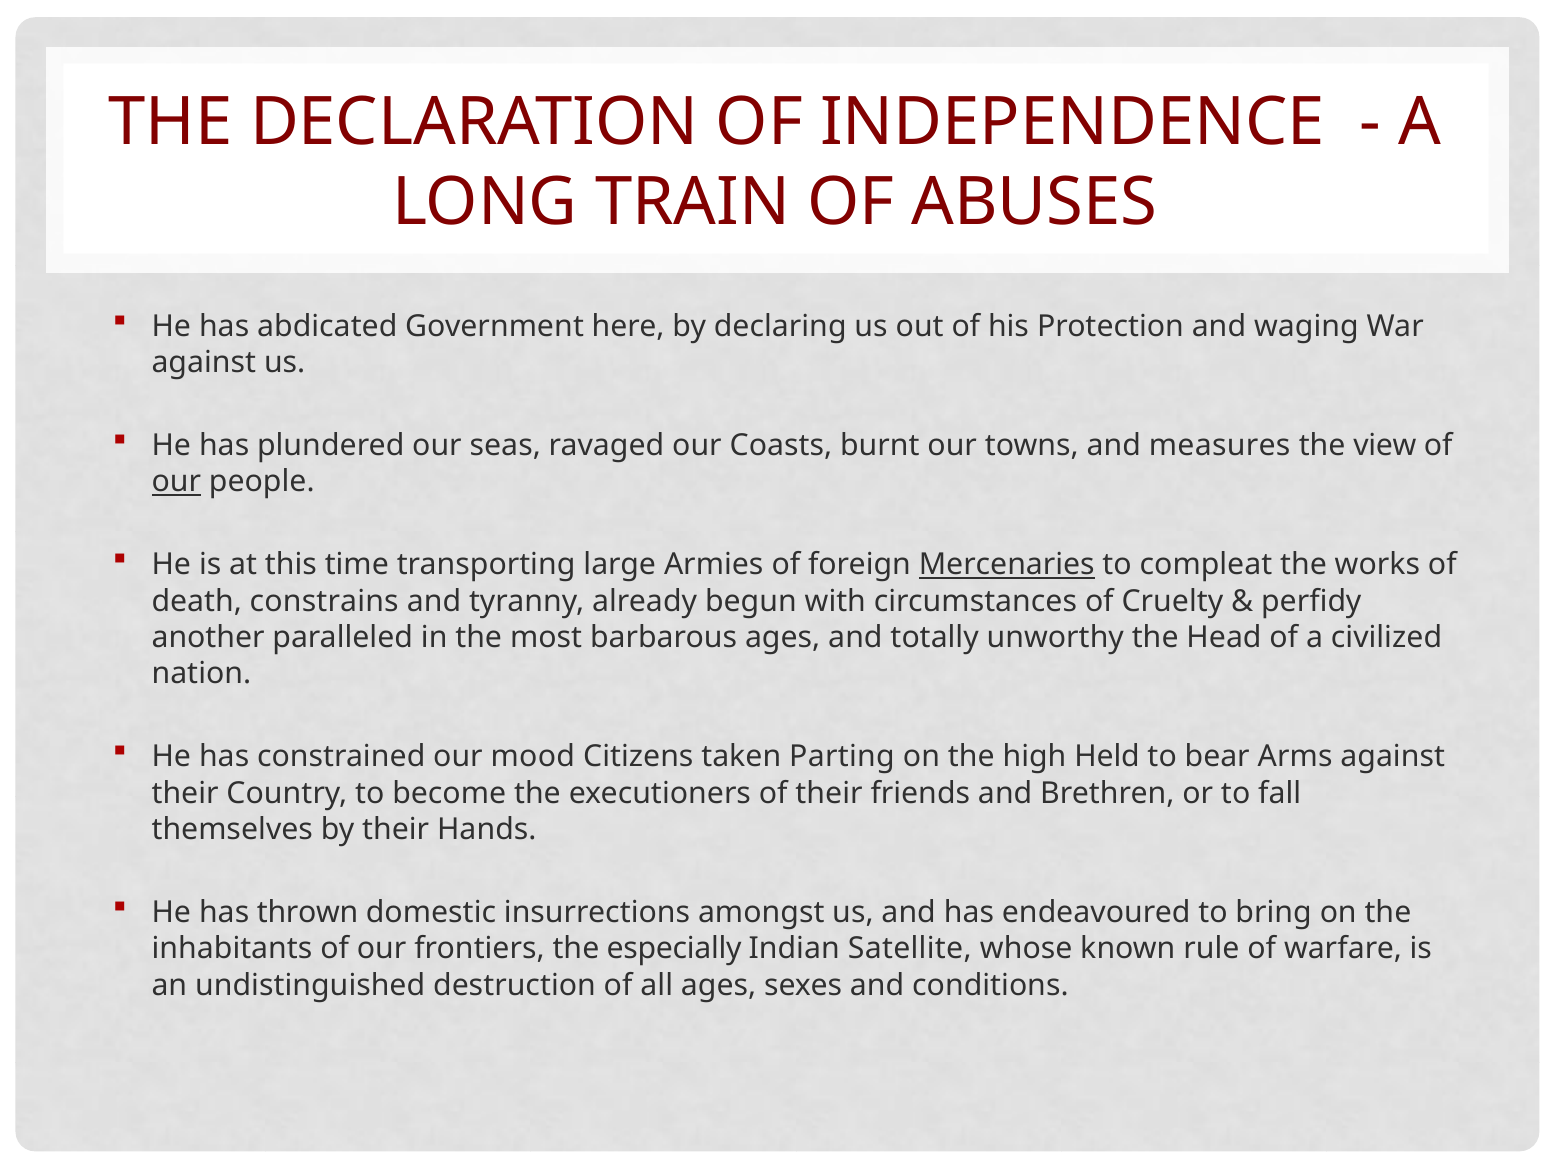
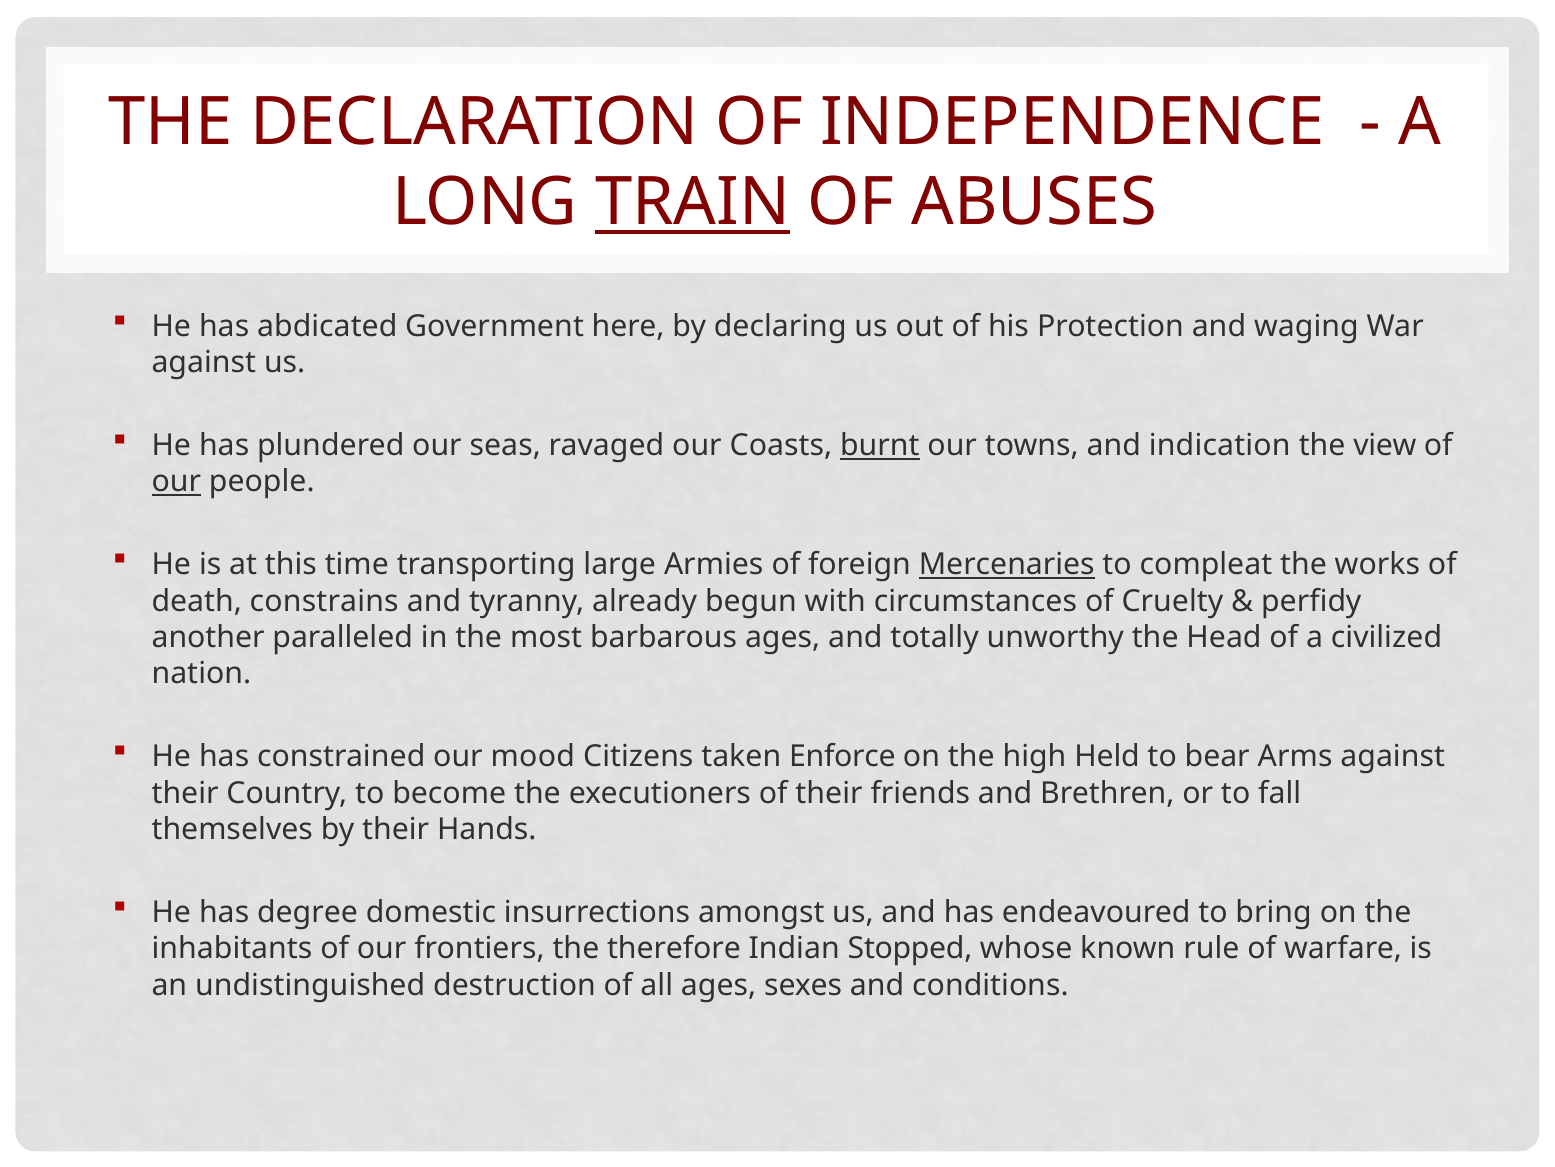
TRAIN underline: none -> present
burnt underline: none -> present
measures: measures -> indication
Parting: Parting -> Enforce
thrown: thrown -> degree
especially: especially -> therefore
Satellite: Satellite -> Stopped
